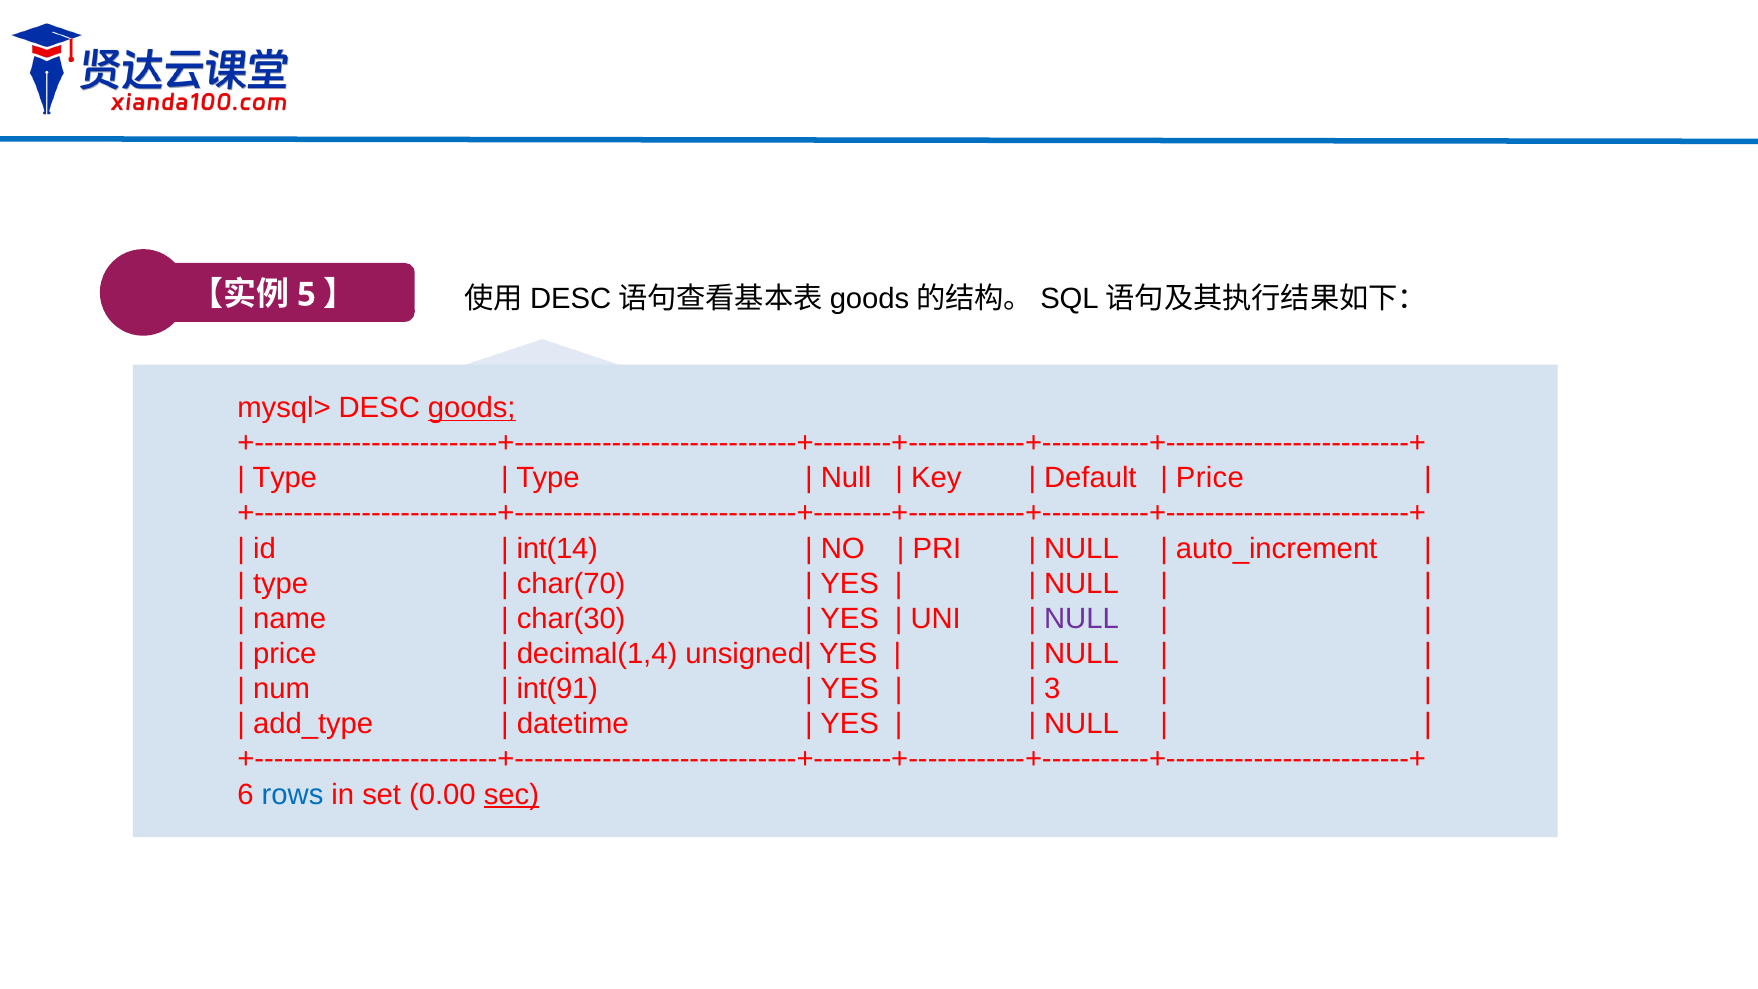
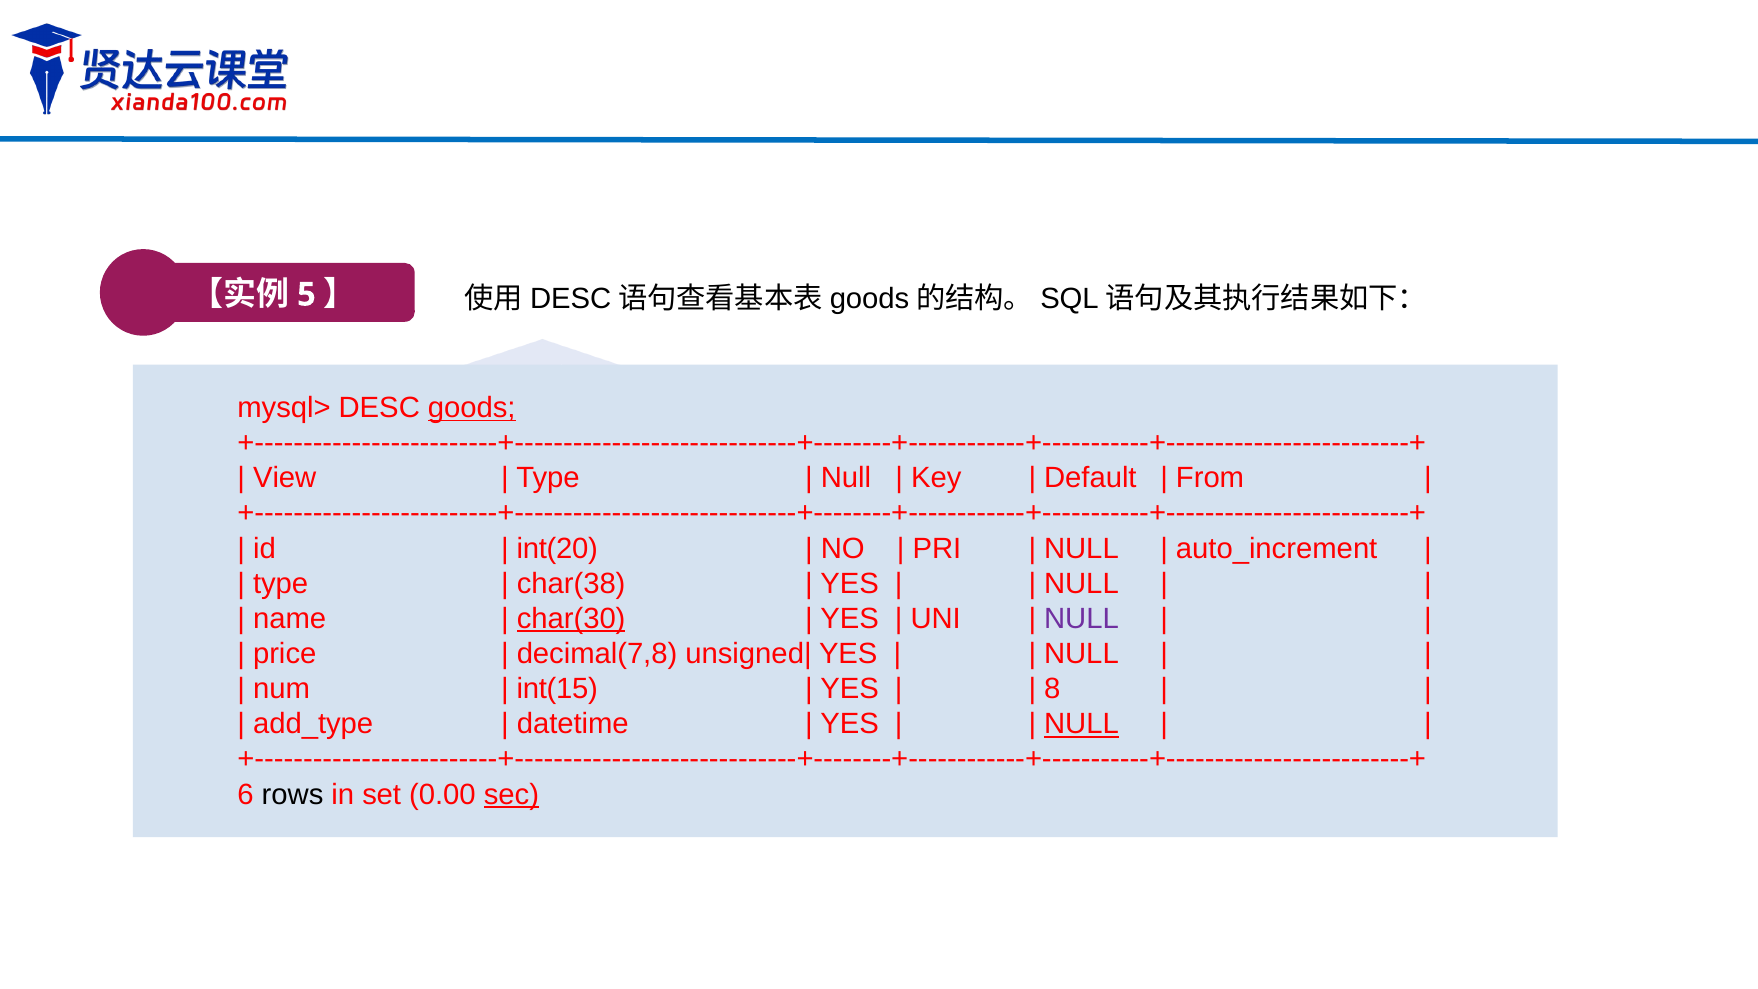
Type at (285, 478): Type -> View
Price at (1210, 478): Price -> From
int(14: int(14 -> int(20
char(70: char(70 -> char(38
char(30 underline: none -> present
decimal(1,4: decimal(1,4 -> decimal(7,8
int(91: int(91 -> int(15
3: 3 -> 8
NULL at (1081, 724) underline: none -> present
rows colour: blue -> black
